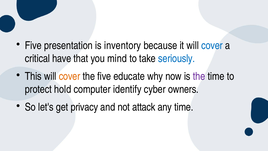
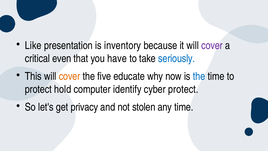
Five at (33, 45): Five -> Like
cover at (212, 45) colour: blue -> purple
have: have -> even
mind: mind -> have
the at (199, 76) colour: purple -> blue
cyber owners: owners -> protect
attack: attack -> stolen
